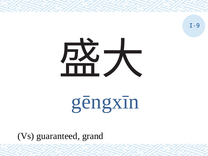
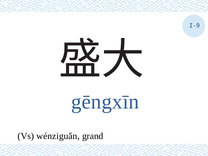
guaranteed: guaranteed -> wénziguǎn
